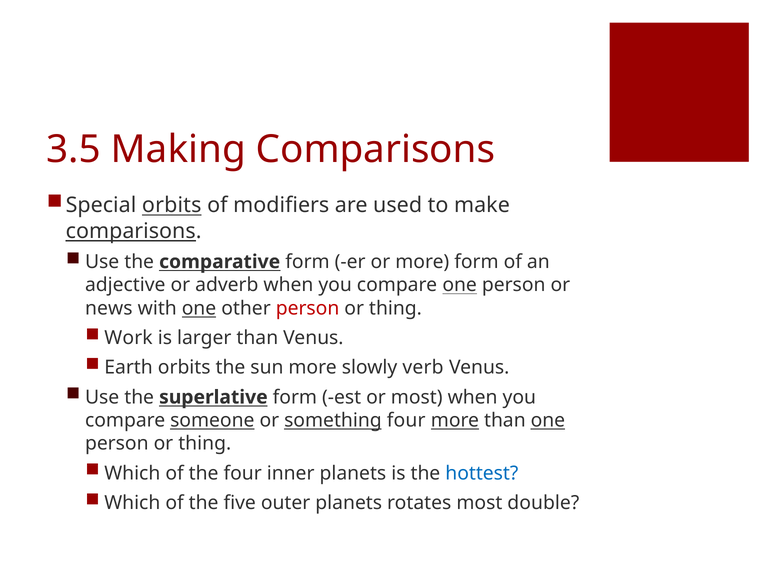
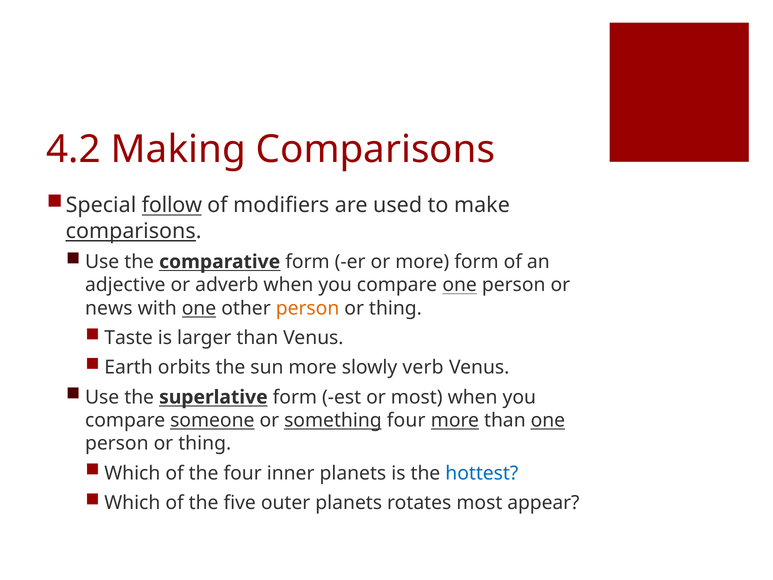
3.5: 3.5 -> 4.2
Special orbits: orbits -> follow
person at (308, 308) colour: red -> orange
Work: Work -> Taste
double: double -> appear
